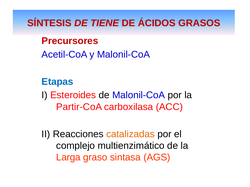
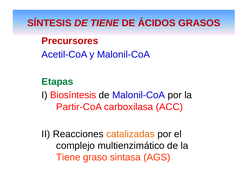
Etapas colour: blue -> green
Esteroides: Esteroides -> Biosíntesis
Larga at (68, 158): Larga -> Tiene
